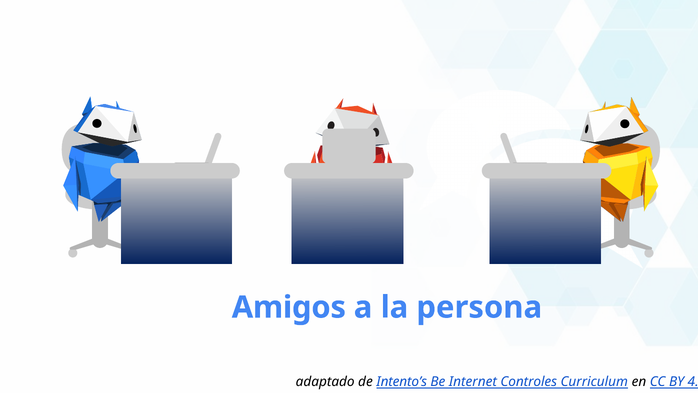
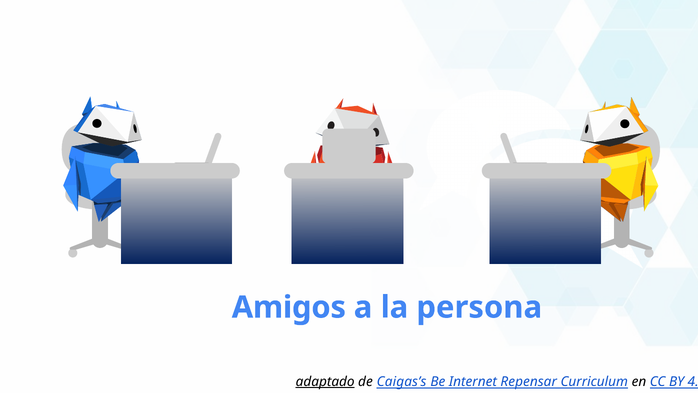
adaptado underline: none -> present
Intento’s: Intento’s -> Caigas’s
Controles: Controles -> Repensar
